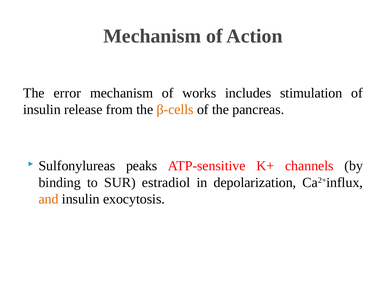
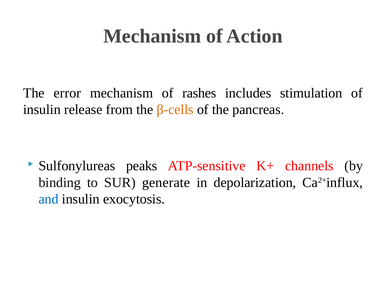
works: works -> rashes
estradiol: estradiol -> generate
and colour: orange -> blue
